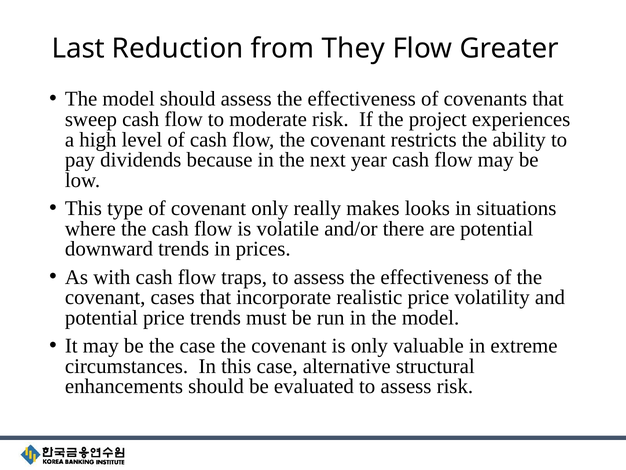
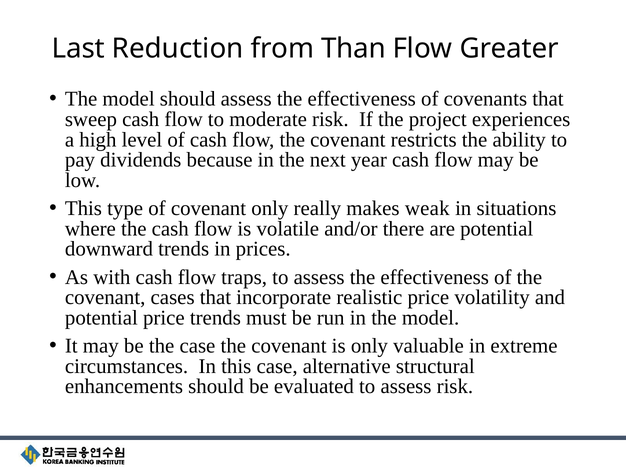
They: They -> Than
looks: looks -> weak
